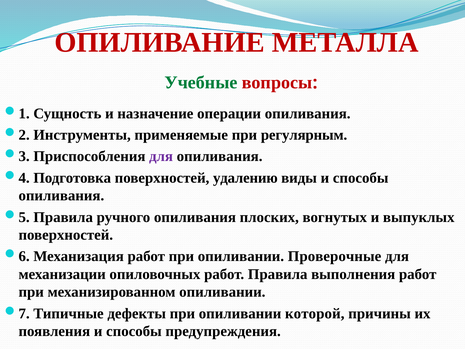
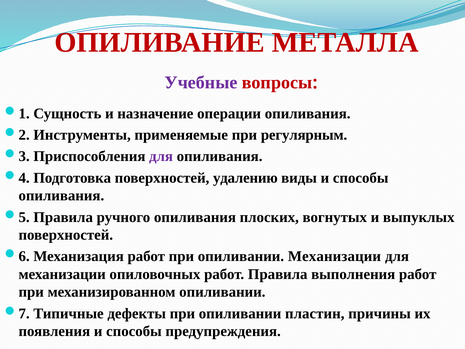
Учебные colour: green -> purple
опиливании Проверочные: Проверочные -> Механизации
которой: которой -> пластин
